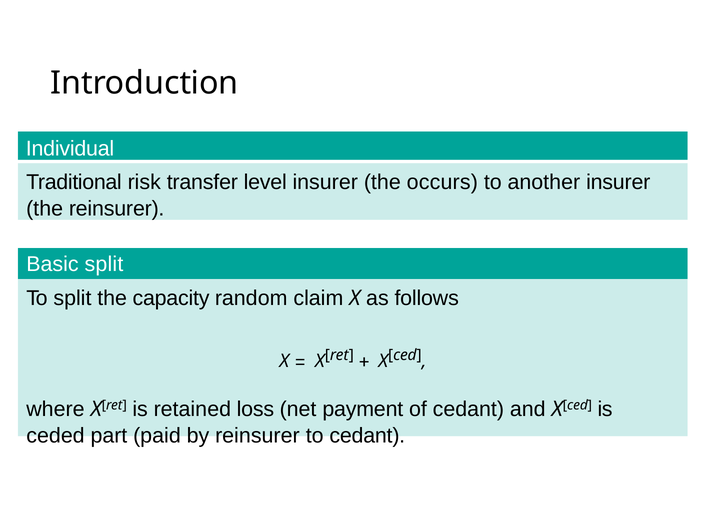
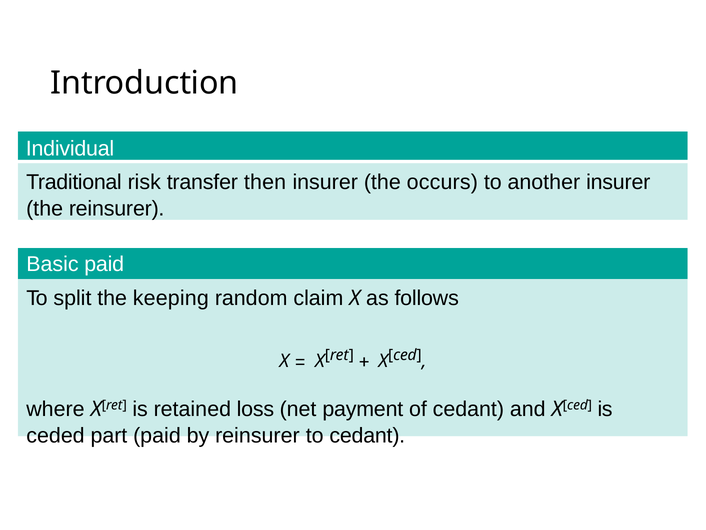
level: level -> then
Basic split: split -> paid
capacity: capacity -> keeping
